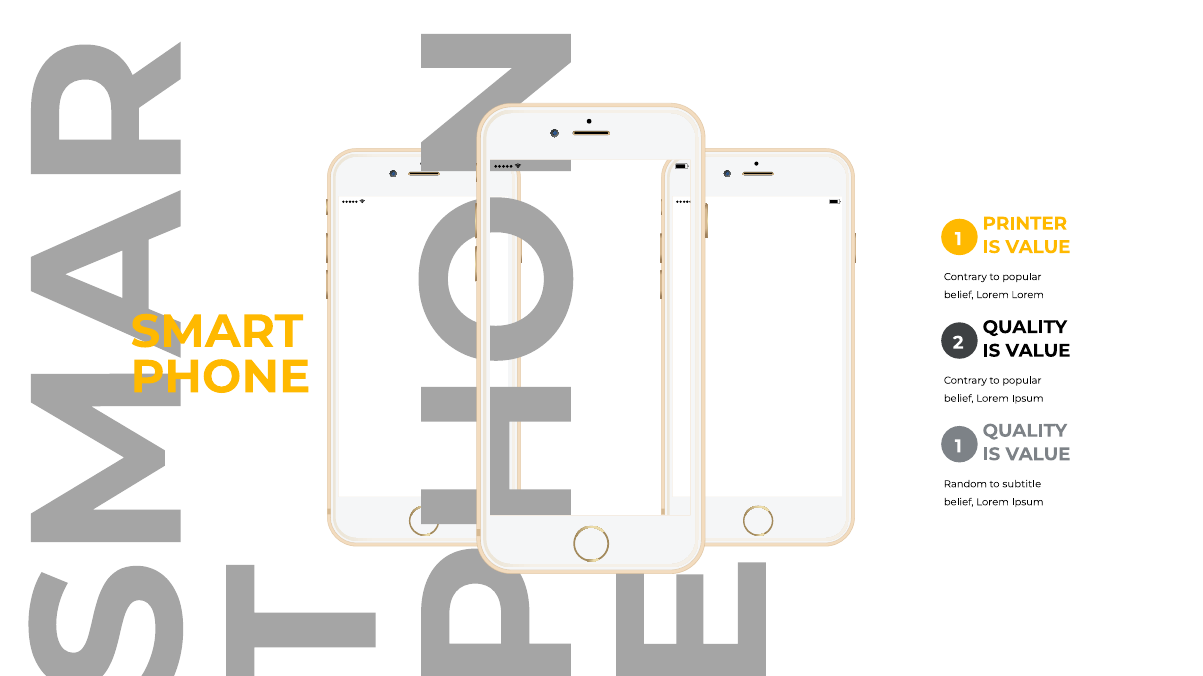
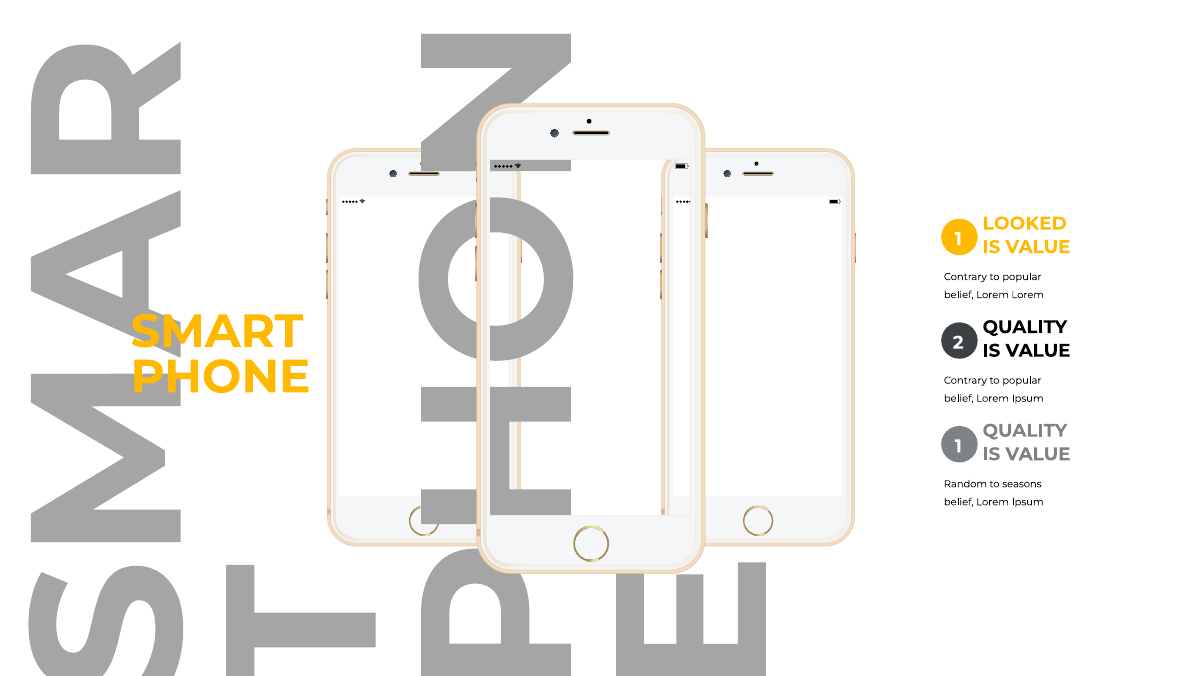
PRINTER: PRINTER -> LOOKED
subtitle: subtitle -> seasons
